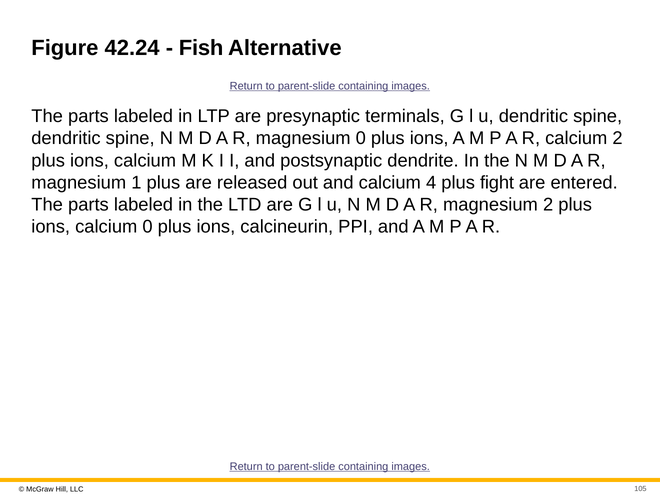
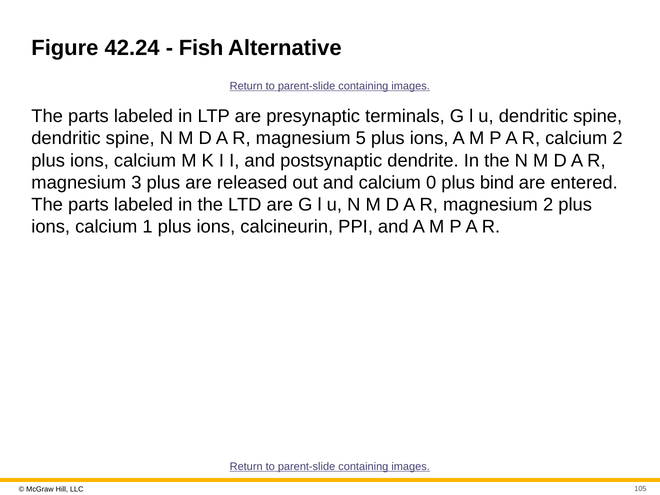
magnesium 0: 0 -> 5
1: 1 -> 3
4: 4 -> 0
fight: fight -> bind
calcium 0: 0 -> 1
